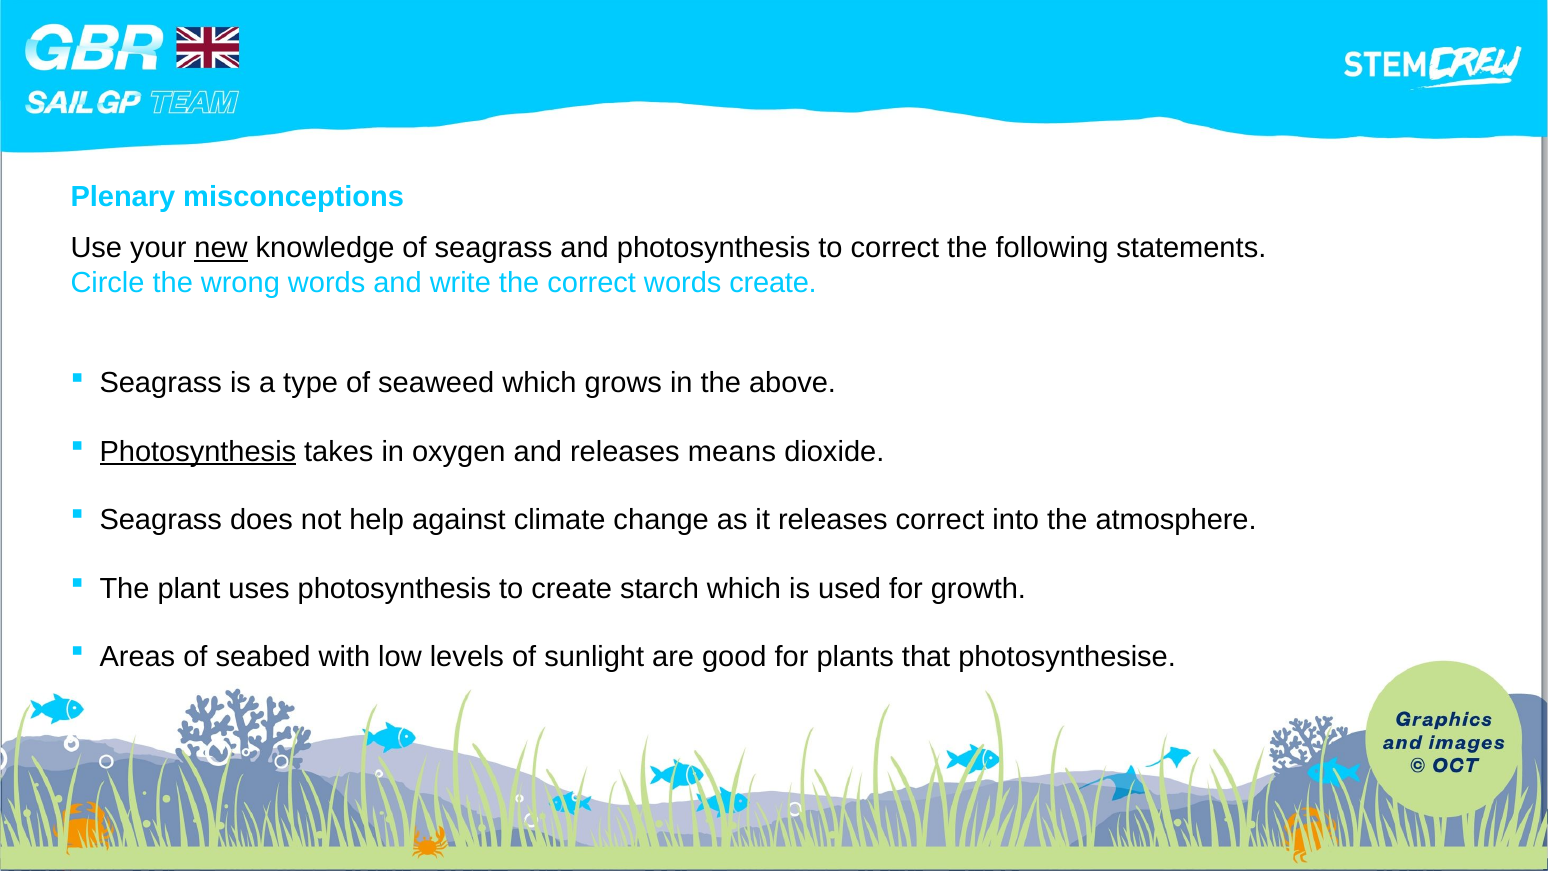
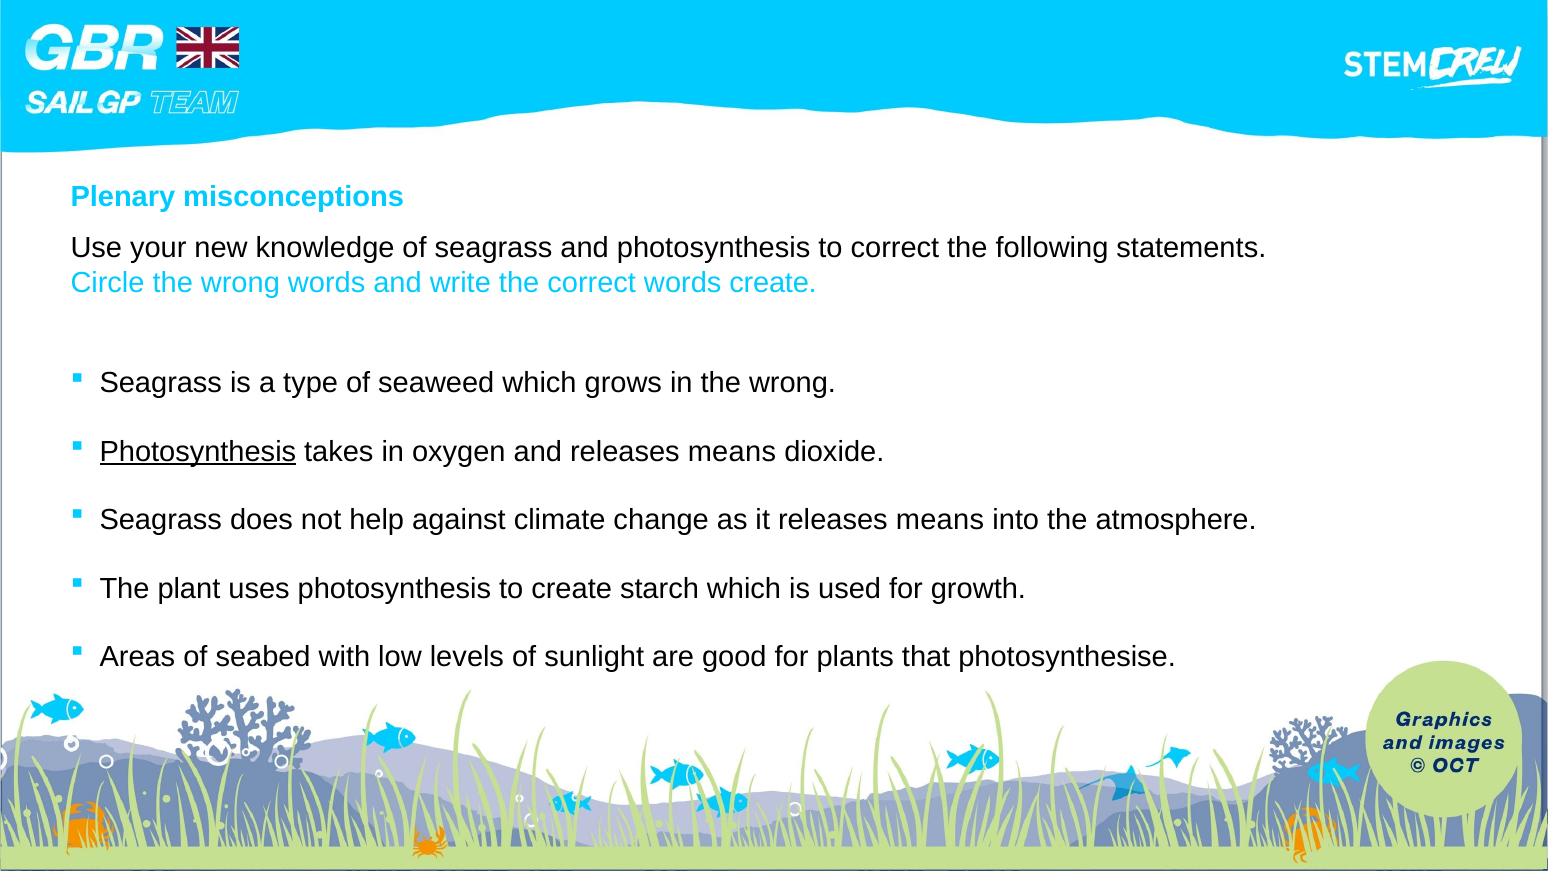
new underline: present -> none
in the above: above -> wrong
it releases correct: correct -> means
